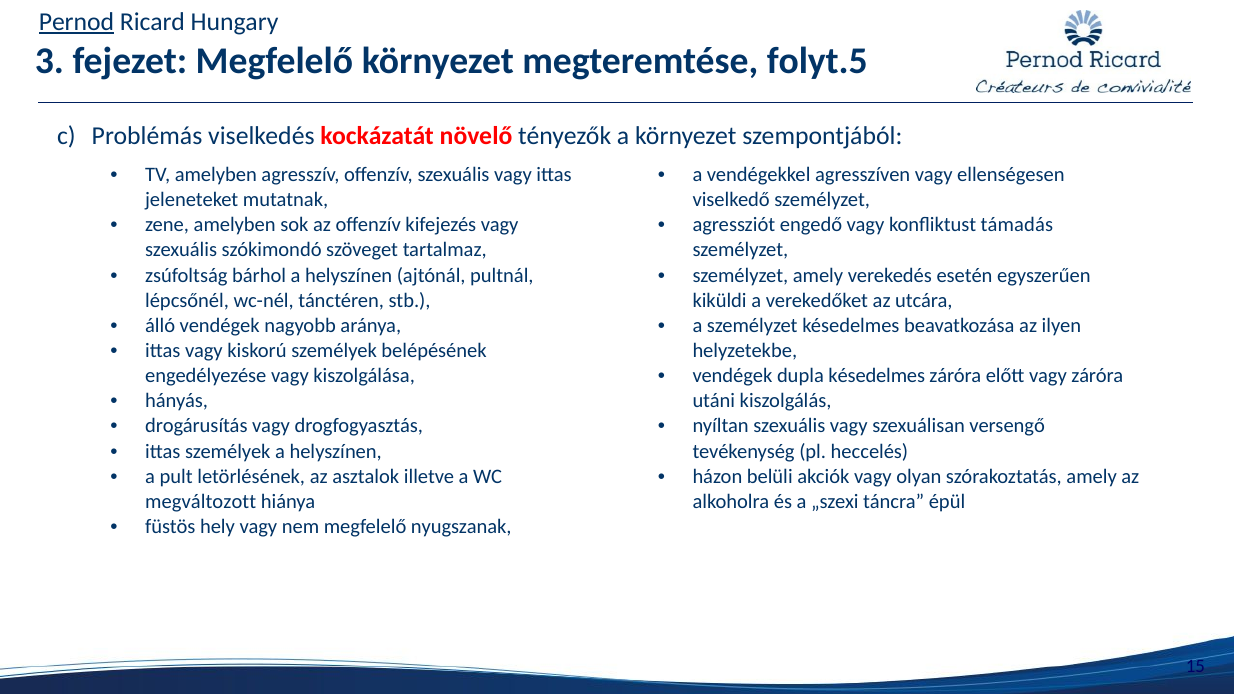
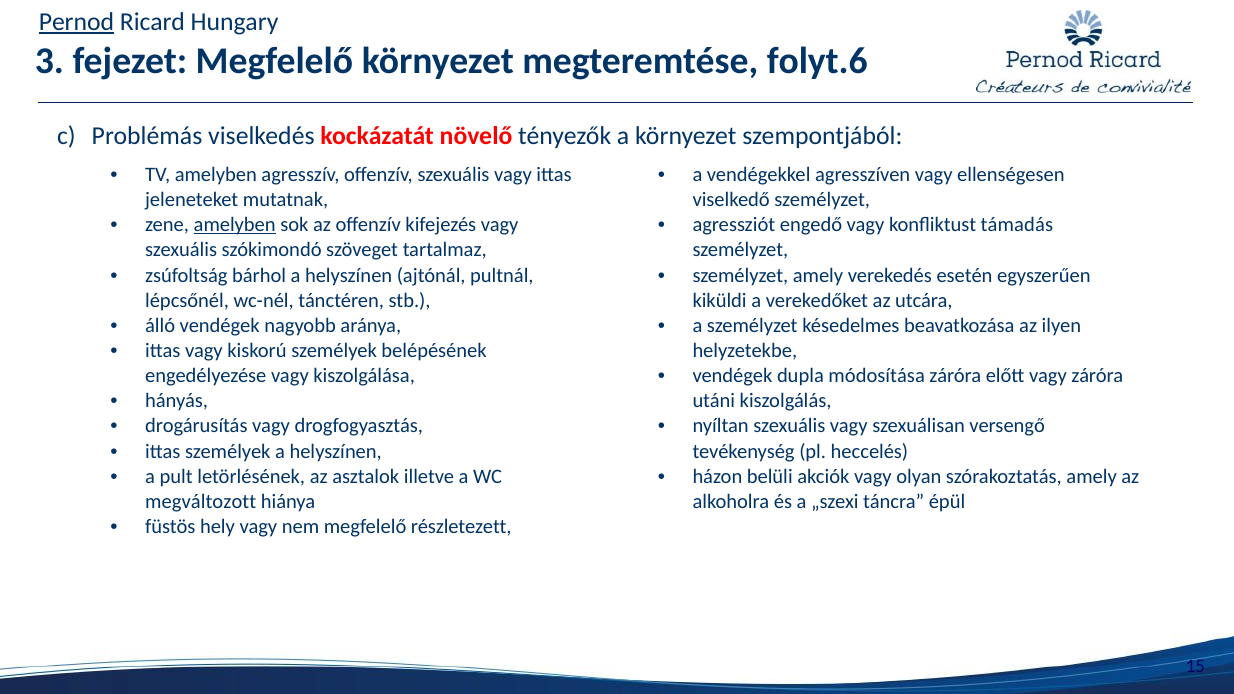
folyt.5: folyt.5 -> folyt.6
amelyben at (235, 225) underline: none -> present
dupla késedelmes: késedelmes -> módosítása
nyugszanak: nyugszanak -> részletezett
